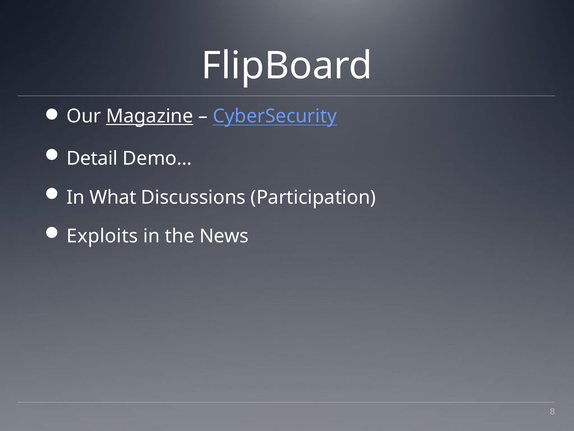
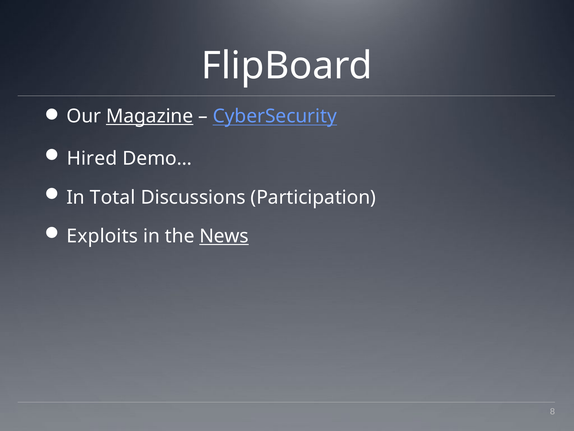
Detail: Detail -> Hired
What: What -> Total
News underline: none -> present
